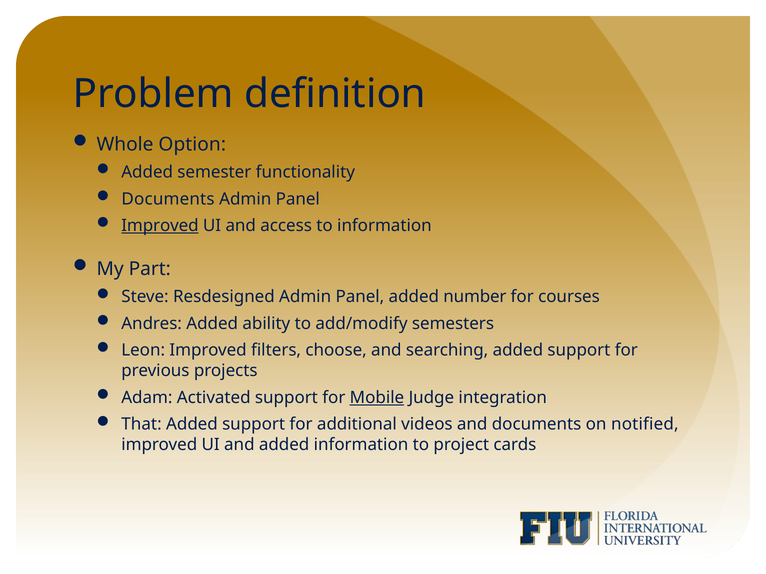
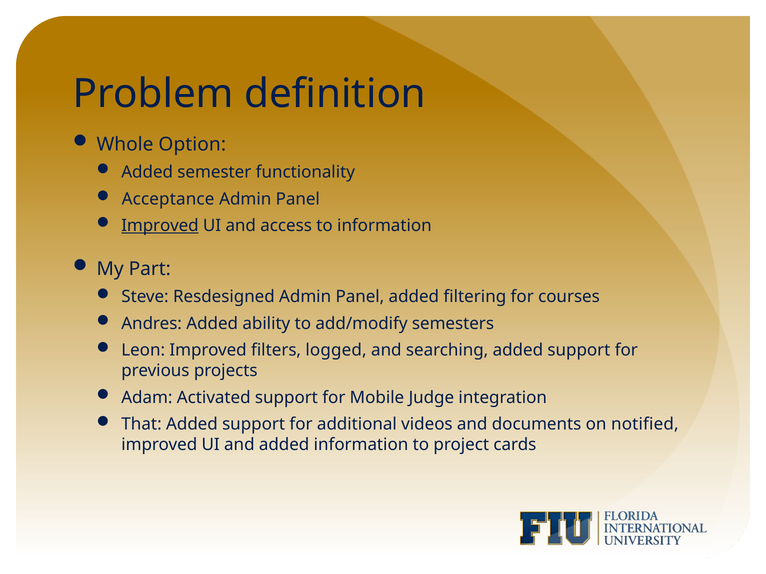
Documents at (168, 199): Documents -> Acceptance
number: number -> filtering
choose: choose -> logged
Mobile underline: present -> none
